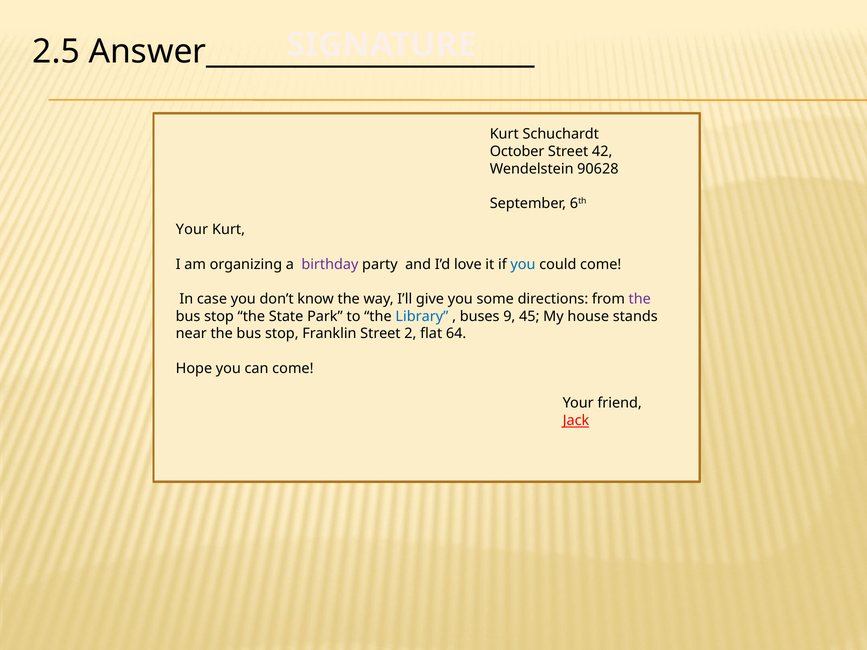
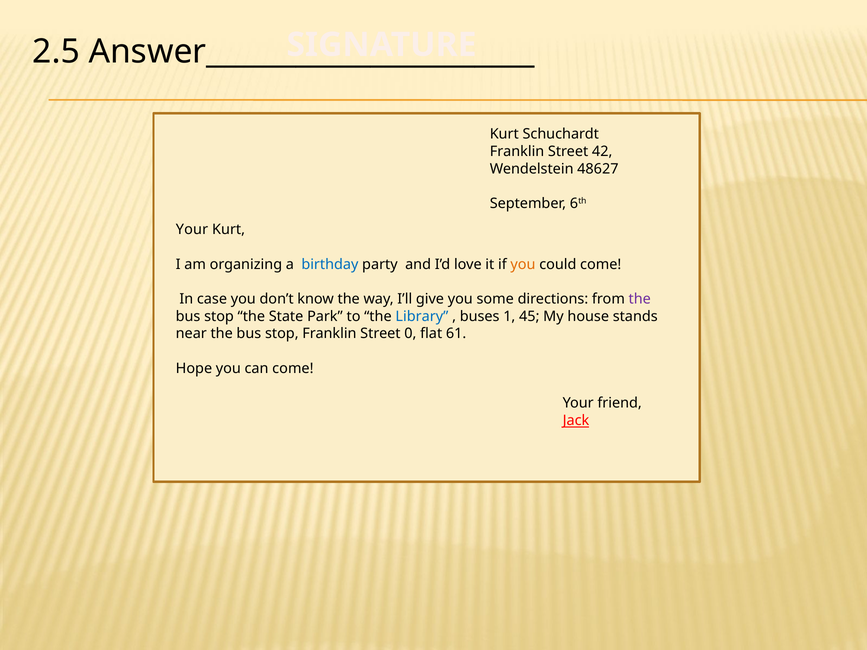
October at (517, 152): October -> Franklin
90628: 90628 -> 48627
birthday colour: purple -> blue
you at (523, 264) colour: blue -> orange
9: 9 -> 1
2: 2 -> 0
64: 64 -> 61
